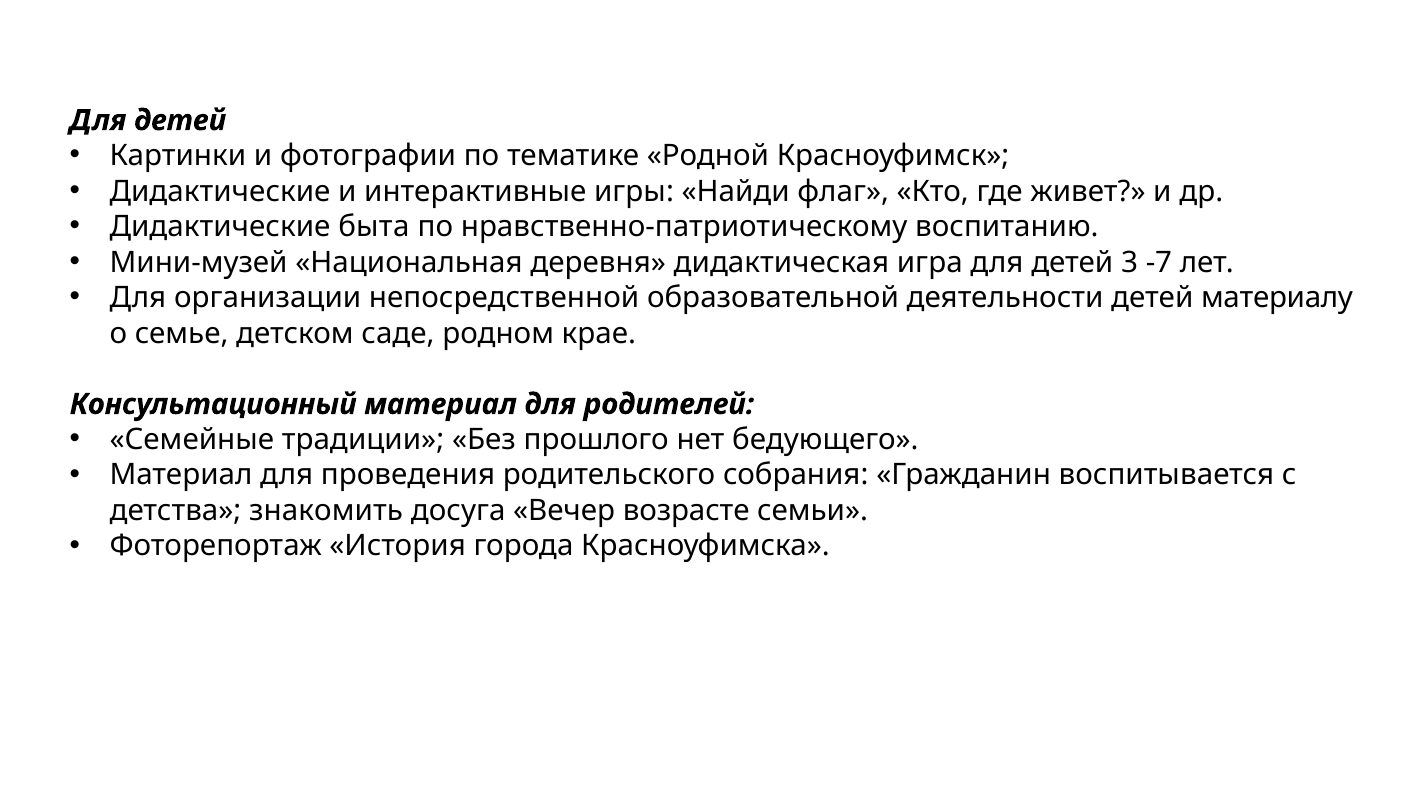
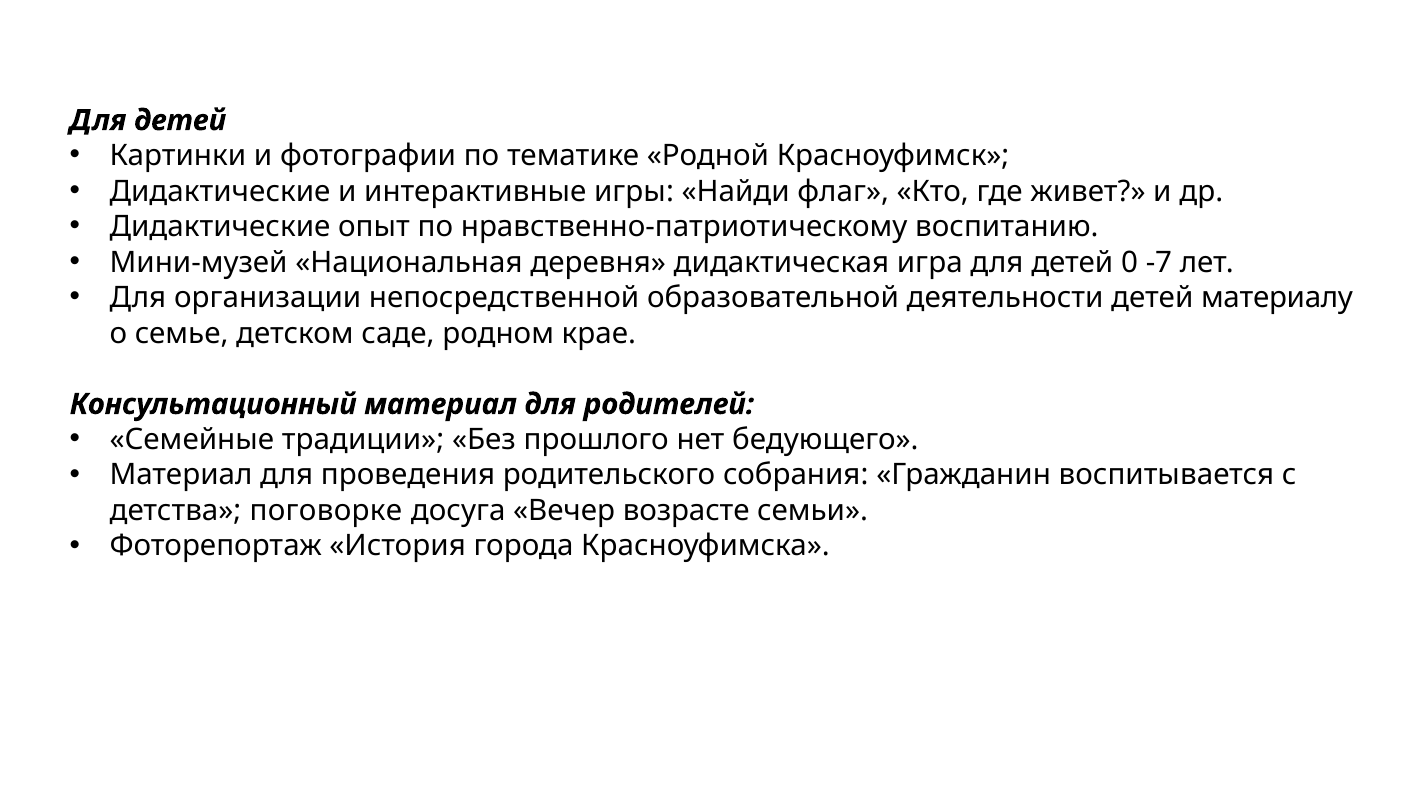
быта: быта -> опыт
3: 3 -> 0
знакомить: знакомить -> поговорке
